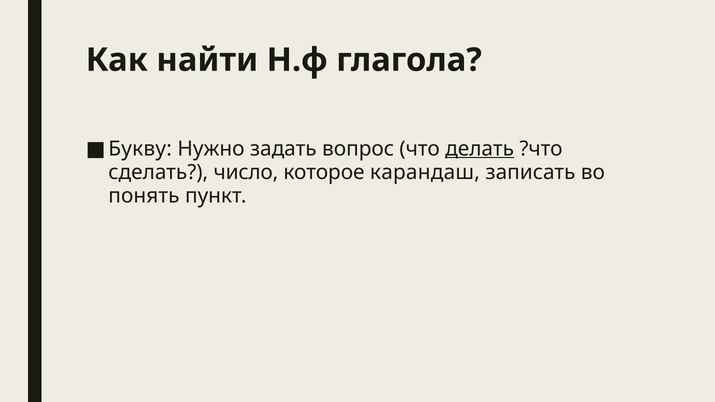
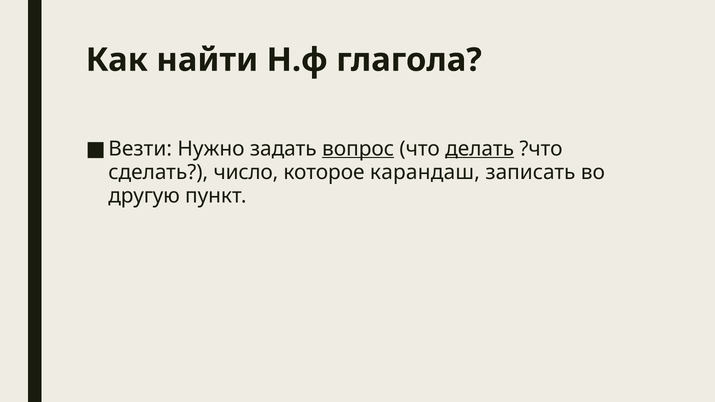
Букву: Букву -> Везти
вопрос underline: none -> present
понять: понять -> другую
